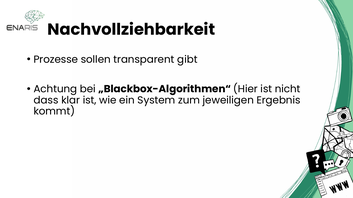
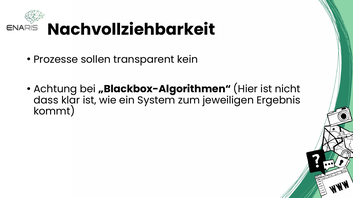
gibt: gibt -> kein
